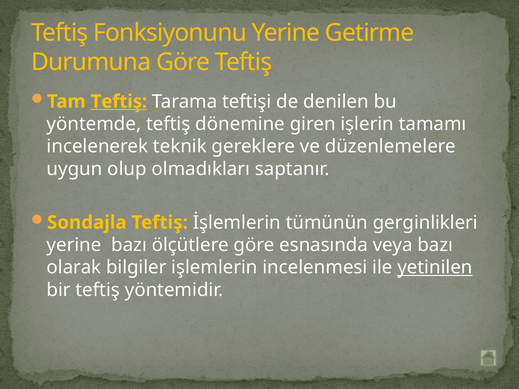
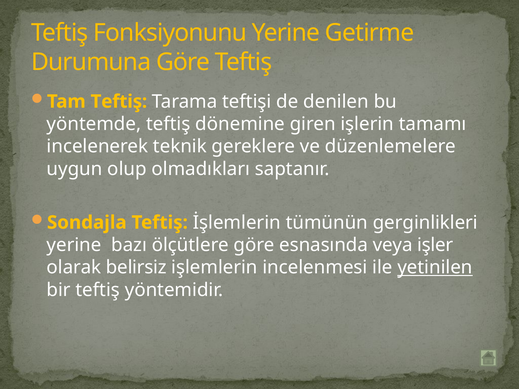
Teftiş at (119, 102) underline: present -> none
veya bazı: bazı -> işler
bilgiler: bilgiler -> belirsiz
